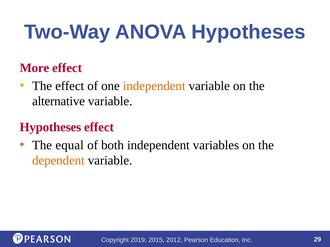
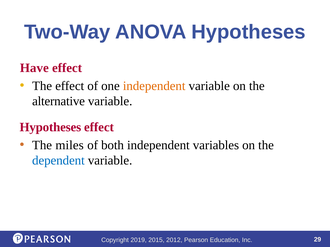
More: More -> Have
equal: equal -> miles
dependent colour: orange -> blue
